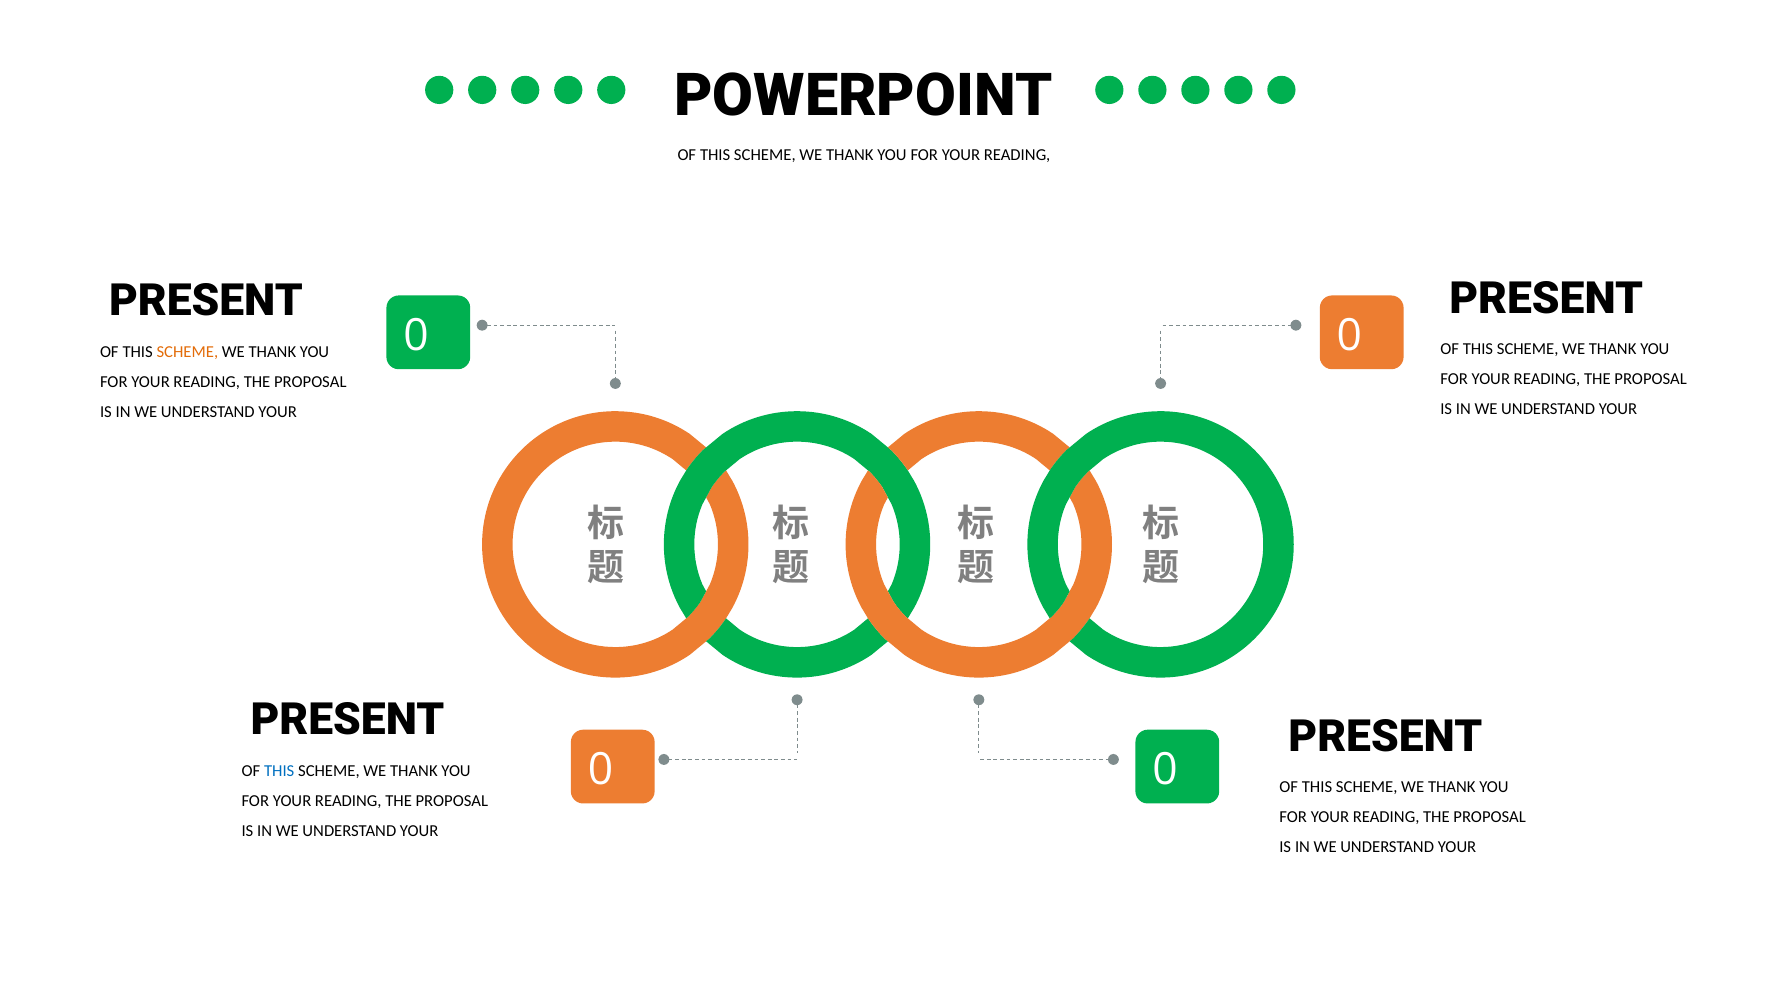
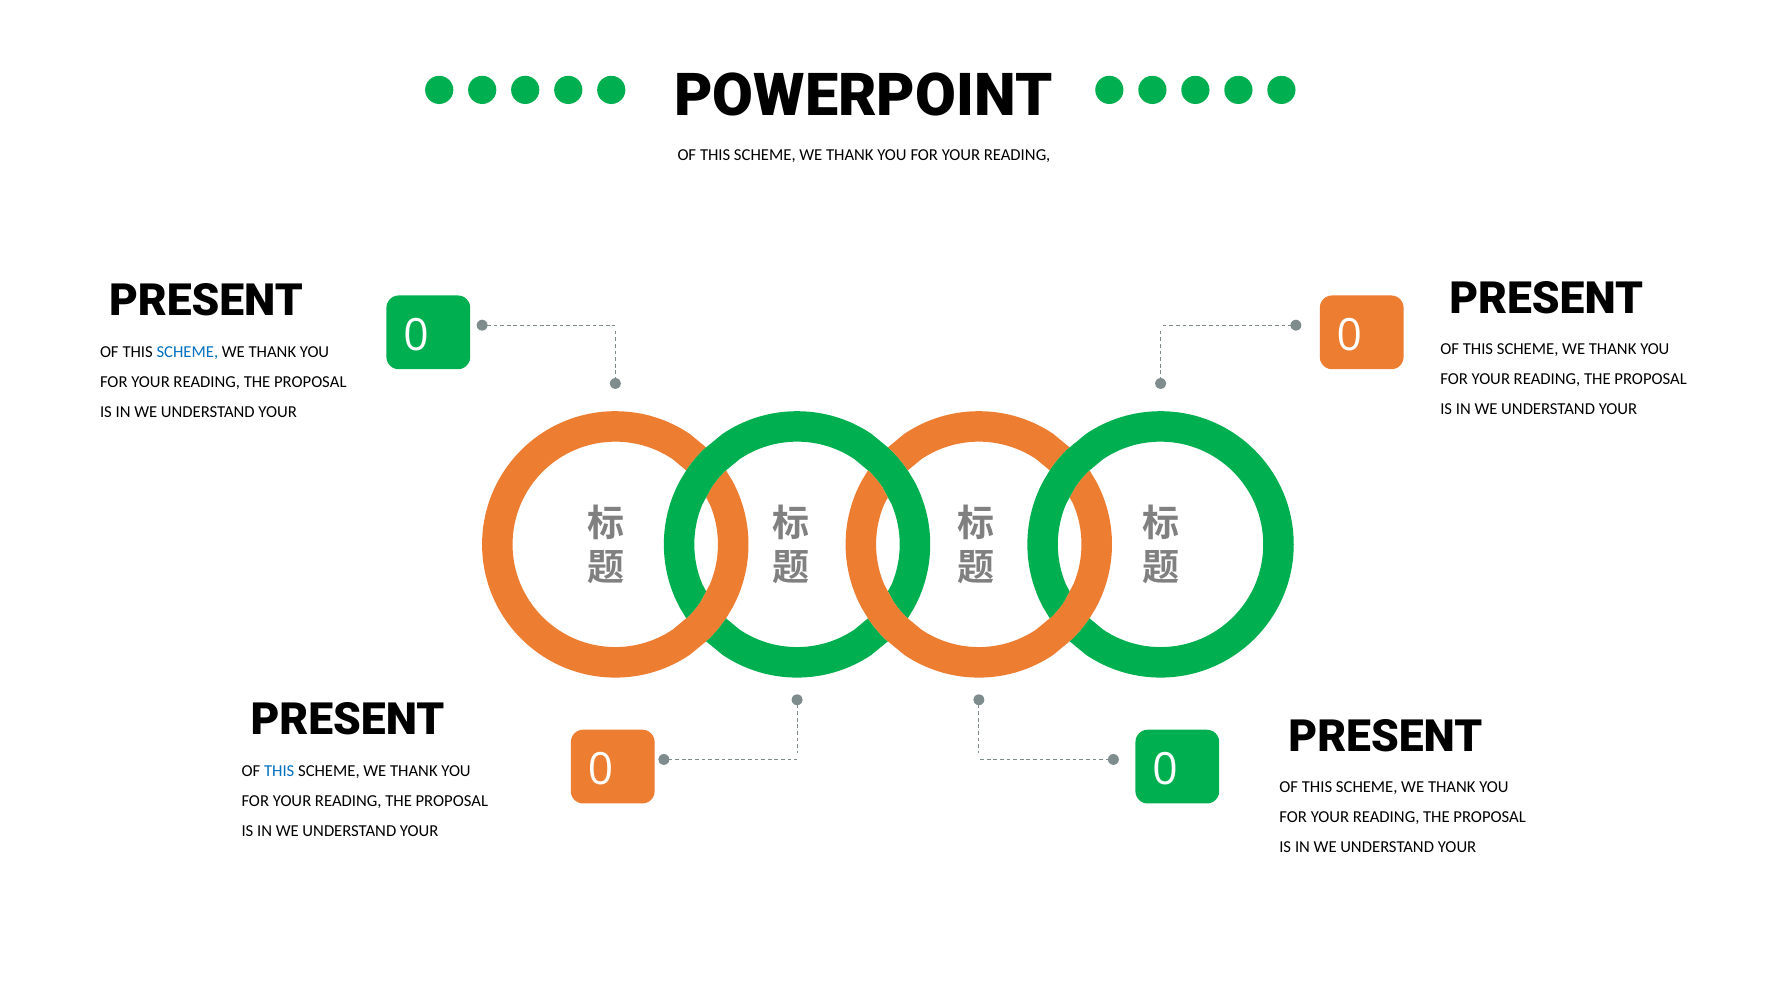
SCHEME at (187, 352) colour: orange -> blue
